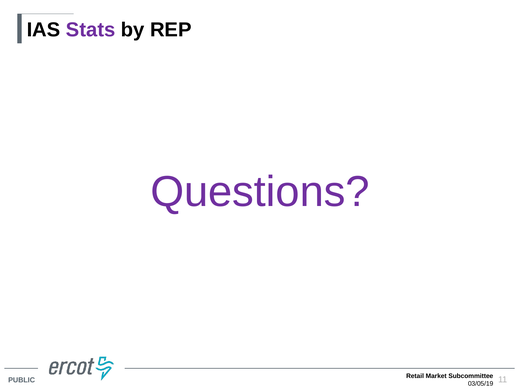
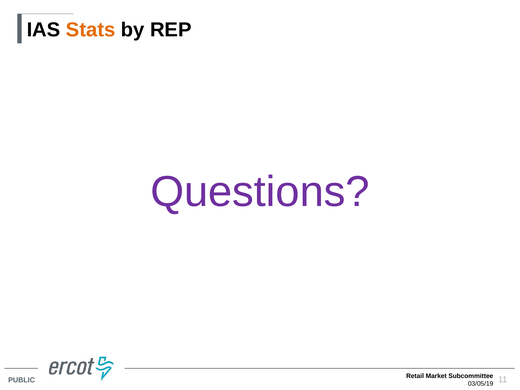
Stats colour: purple -> orange
